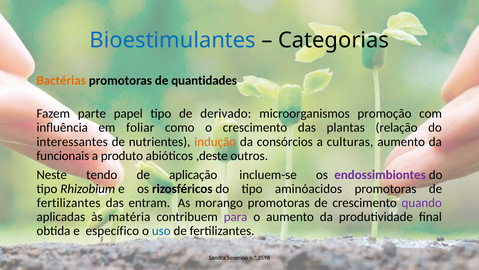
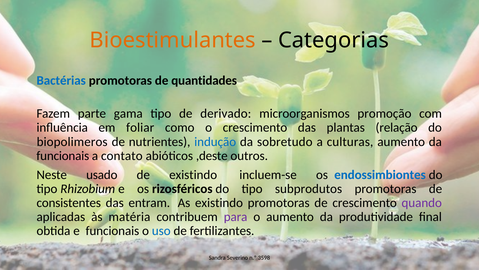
Bioestimulantes colour: blue -> orange
Bactérias colour: orange -> blue
papel: papel -> gama
interessantes: interessantes -> biopolimeros
indução colour: orange -> blue
consórcios: consórcios -> sobretudo
produto: produto -> contato
tendo: tendo -> usado
de aplicação: aplicação -> existindo
endossimbiontes colour: purple -> blue
aminóacidos: aminóacidos -> subprodutos
fertilizantes at (69, 202): fertilizantes -> consistentes
As morango: morango -> existindo
e específico: específico -> funcionais
